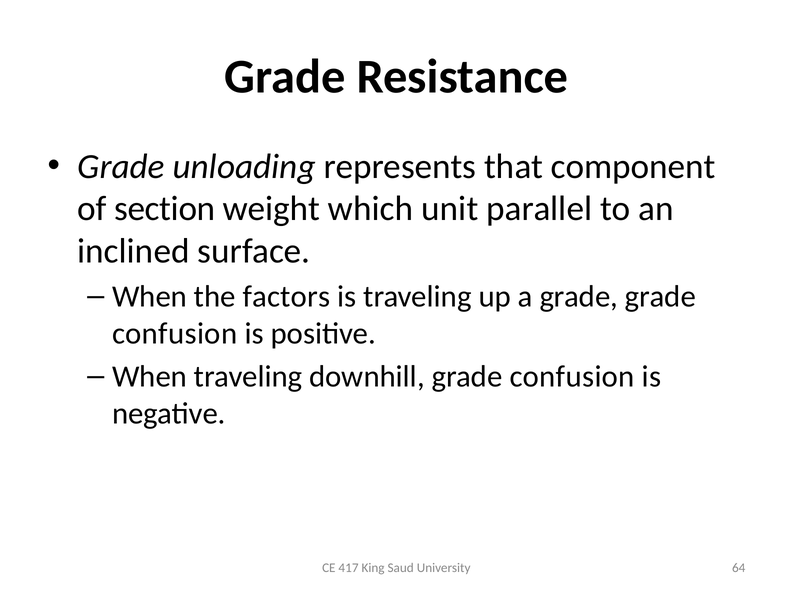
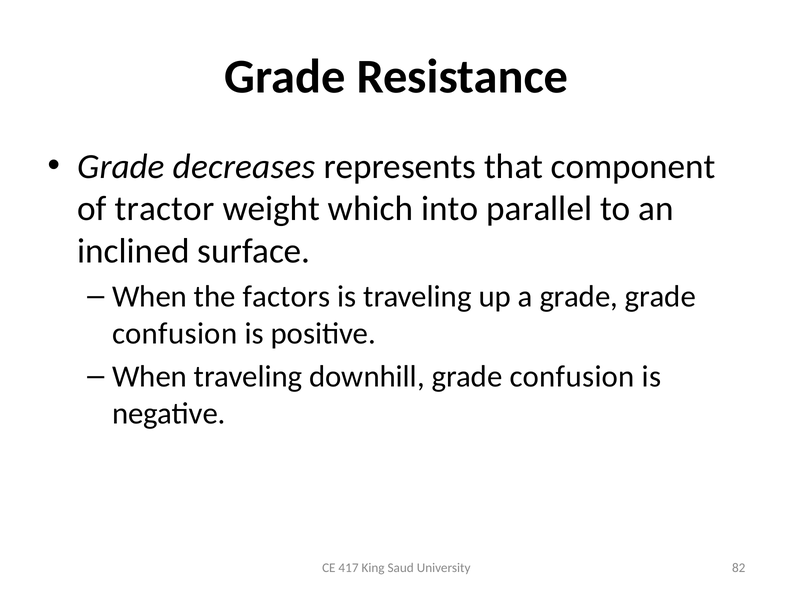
unloading: unloading -> decreases
section: section -> tractor
unit: unit -> into
64: 64 -> 82
